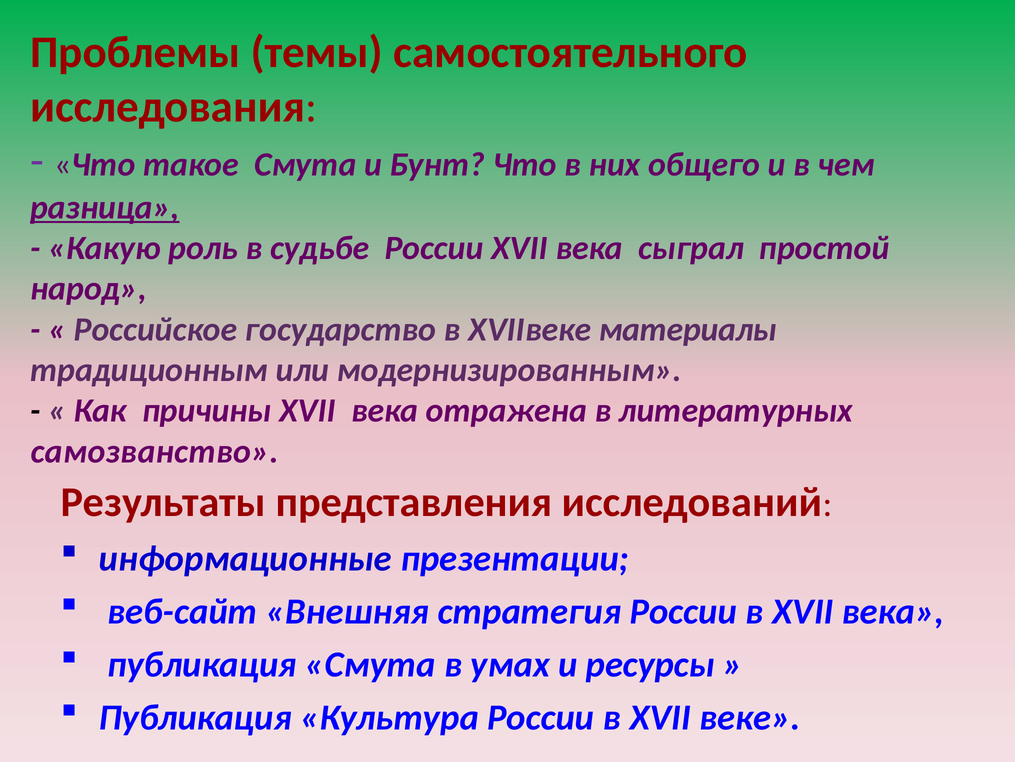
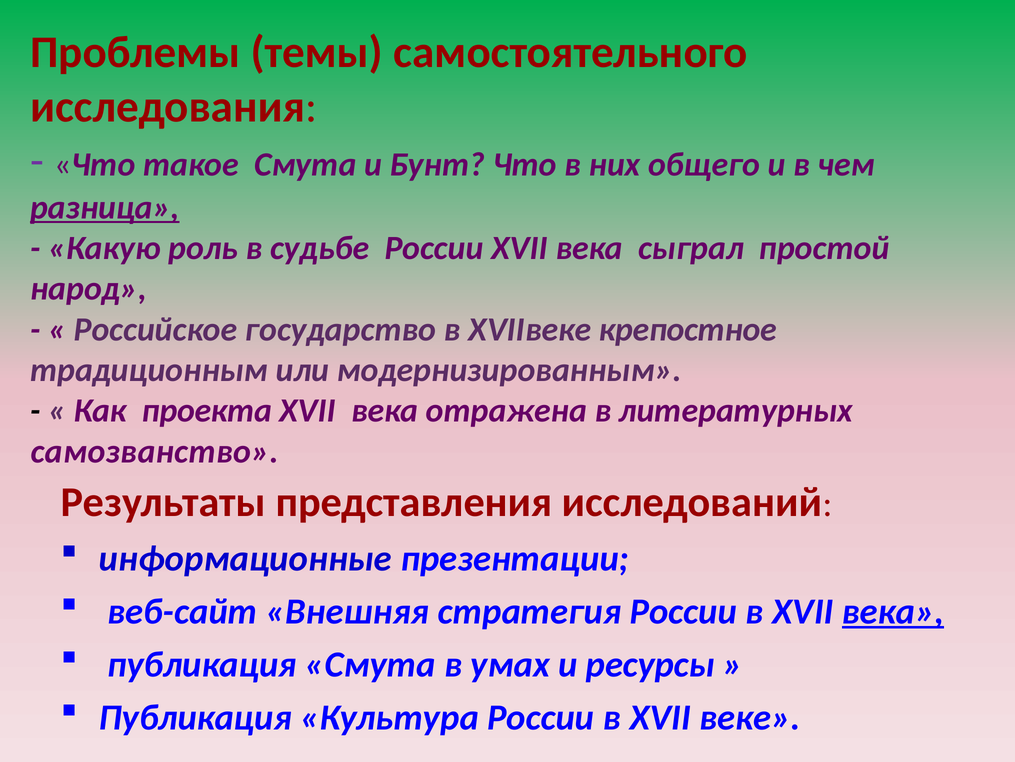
материалы: материалы -> крепостное
причины: причины -> проекта
века at (893, 611) underline: none -> present
